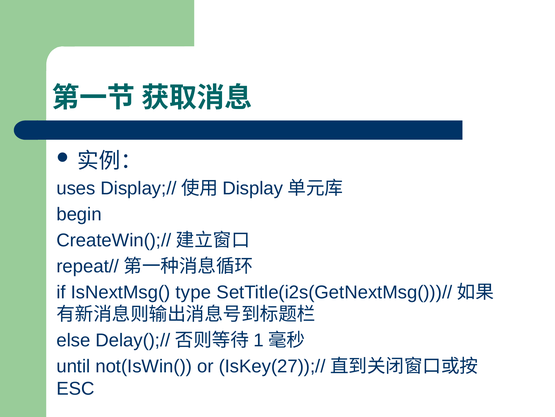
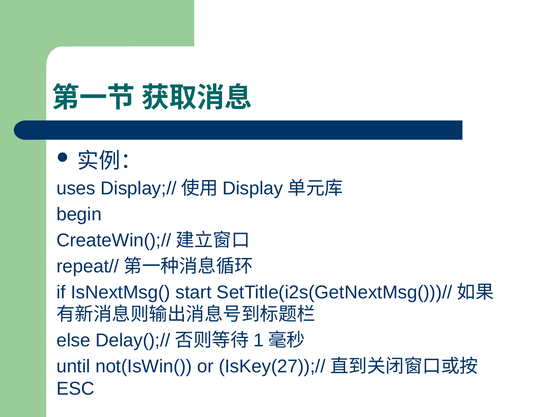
type: type -> start
